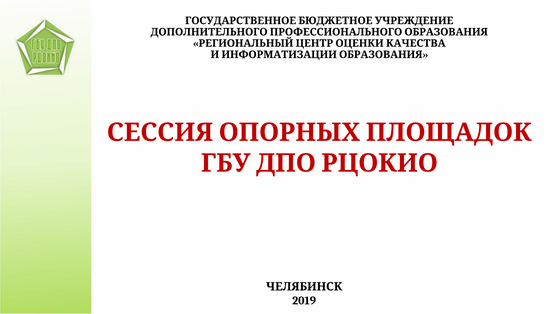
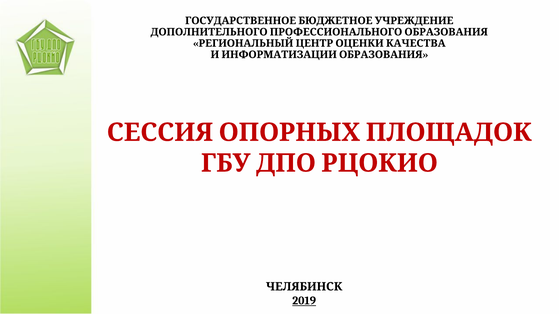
2019 underline: none -> present
